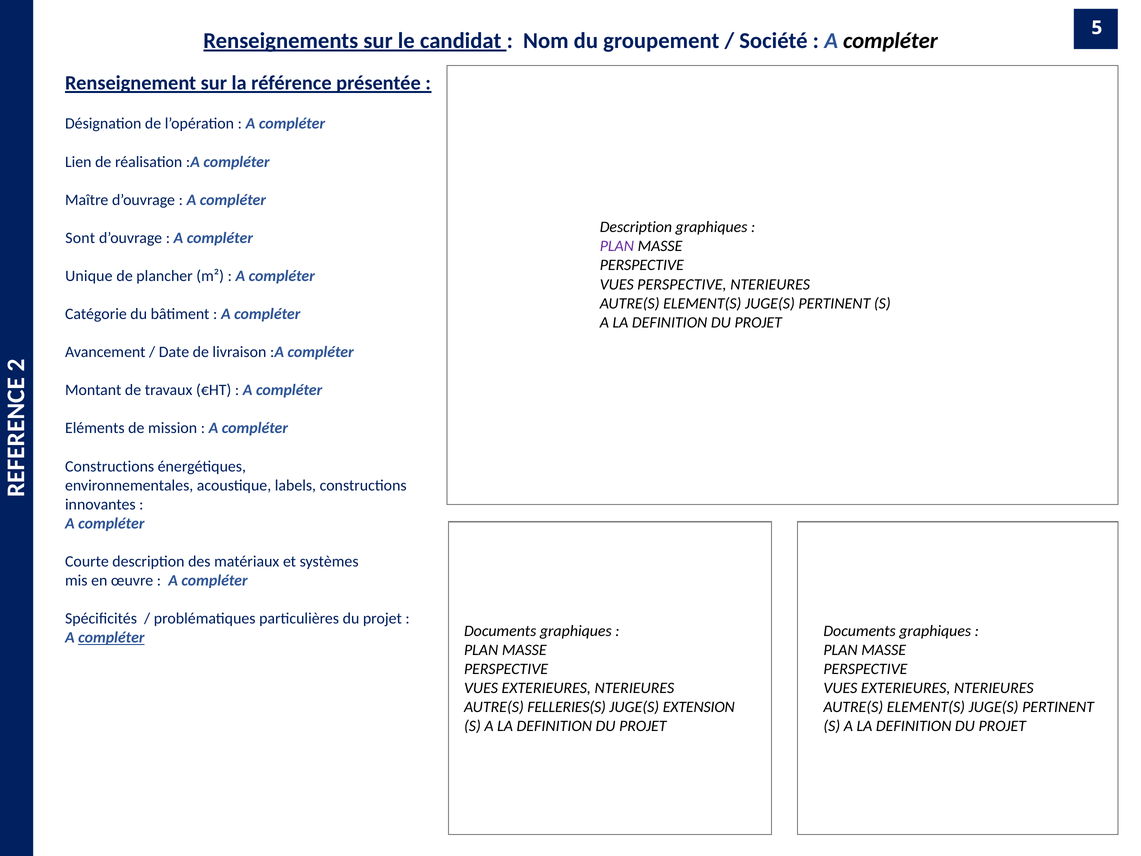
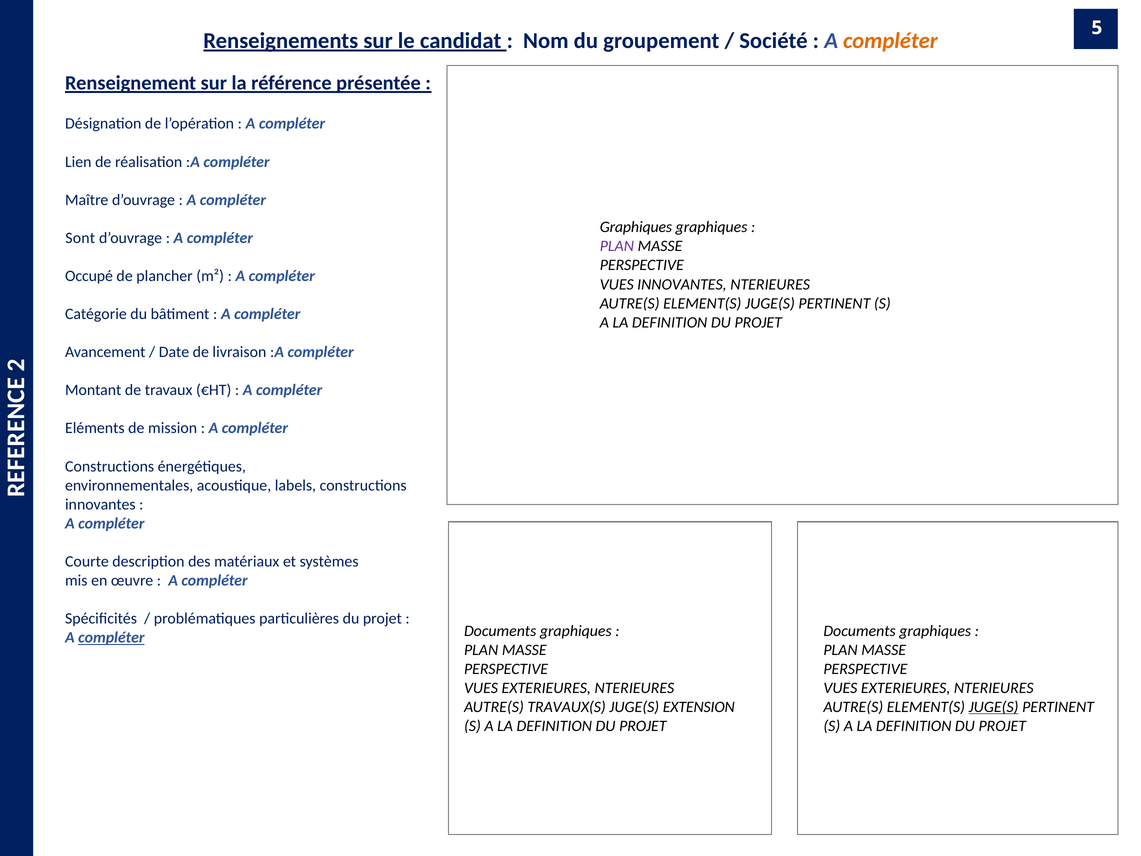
compléter at (890, 41) colour: black -> orange
Description at (636, 227): Description -> Graphiques
Unique: Unique -> Occupé
VUES PERSPECTIVE: PERSPECTIVE -> INNOVANTES
FELLERIES(S: FELLERIES(S -> TRAVAUX(S
JUGE(S at (994, 707) underline: none -> present
